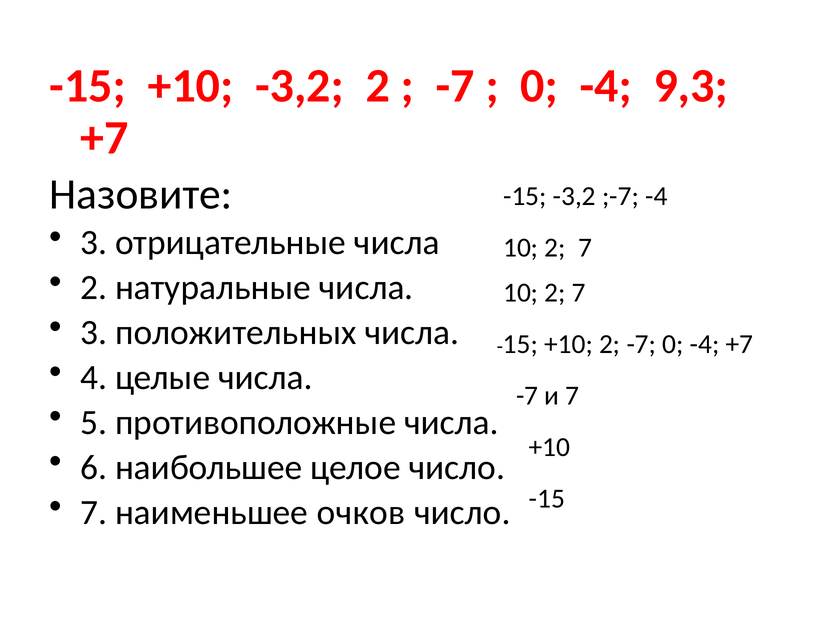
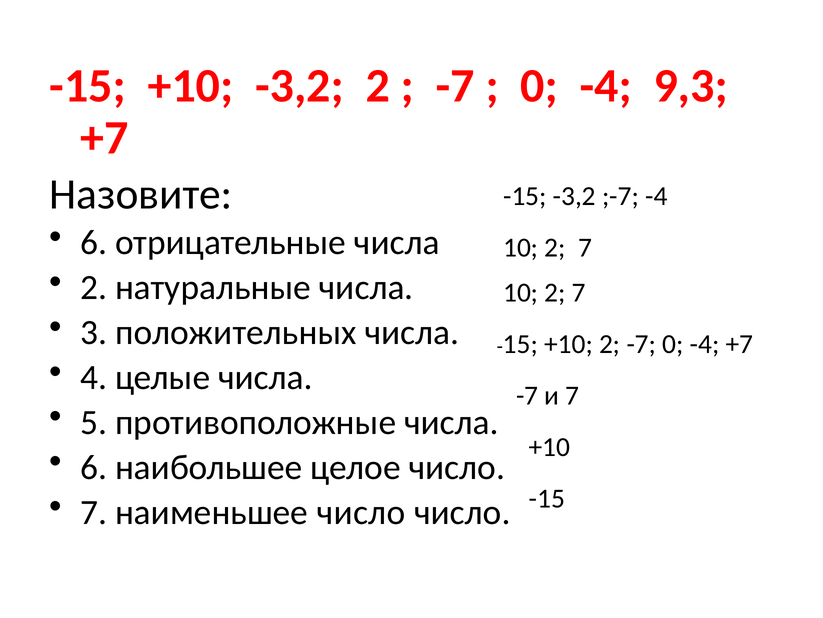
3 at (94, 242): 3 -> 6
наименьшее очков: очков -> число
